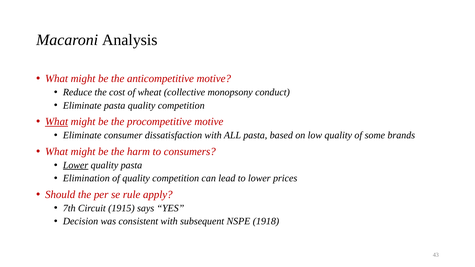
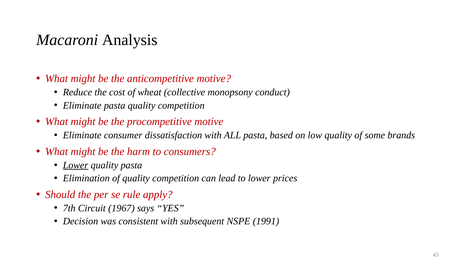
What at (57, 122) underline: present -> none
1915: 1915 -> 1967
1918: 1918 -> 1991
